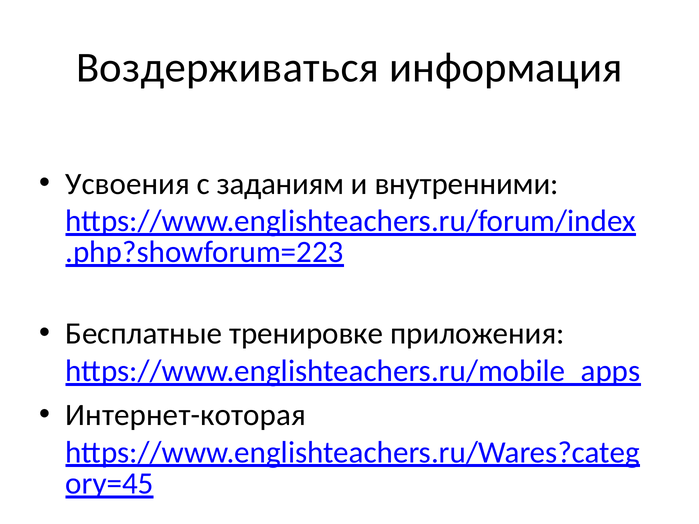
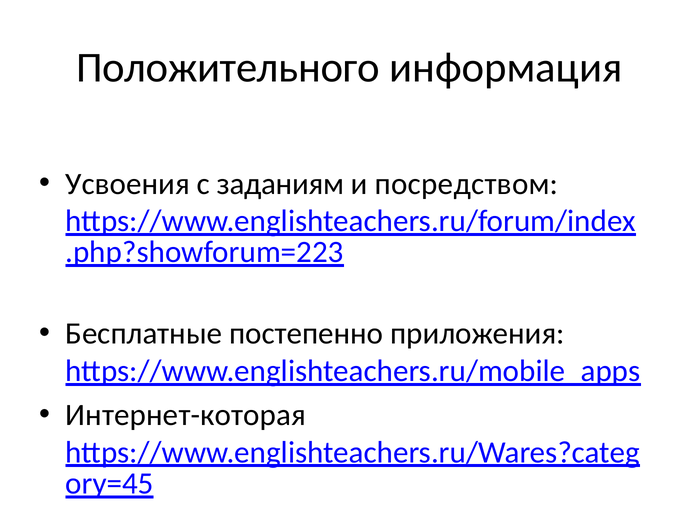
Воздерживаться: Воздерживаться -> Положительного
внутренними: внутренними -> посредством
тренировке: тренировке -> постепенно
